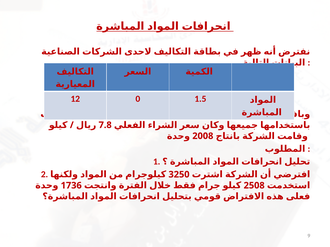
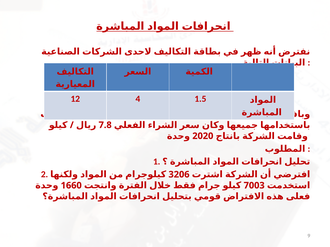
0: 0 -> 4
2008: 2008 -> 2020
3250: 3250 -> 3206
1736: 1736 -> 1660
2508: 2508 -> 7003
